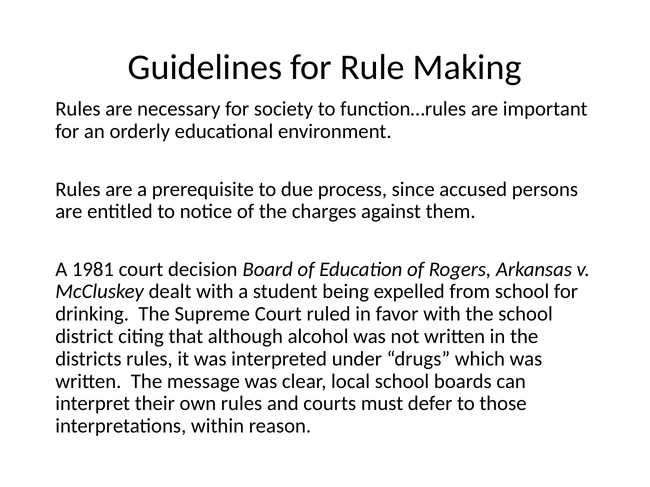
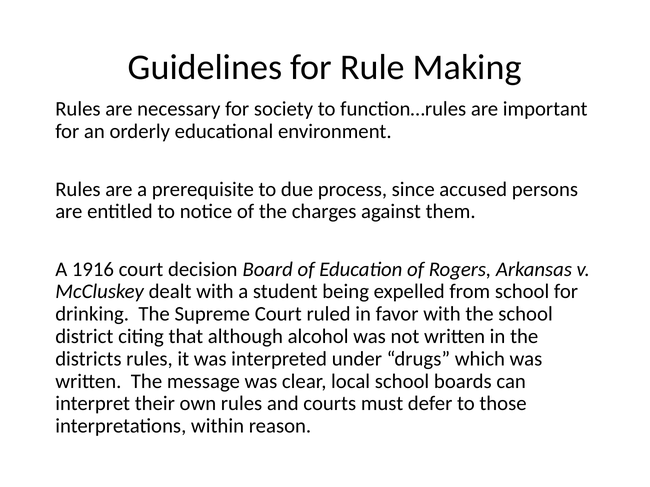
1981: 1981 -> 1916
